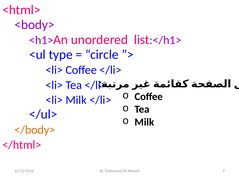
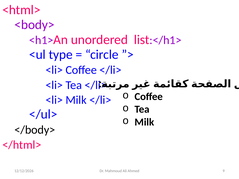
</body> colour: orange -> black
